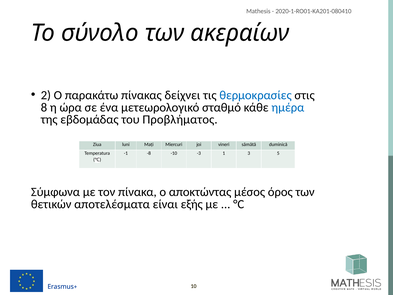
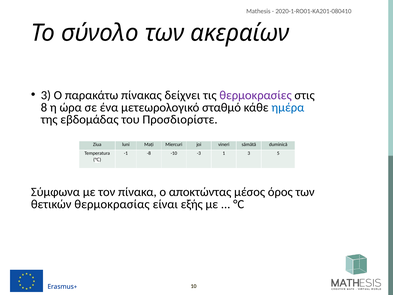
2 at (46, 95): 2 -> 3
θερμοκρασίες colour: blue -> purple
Προβλήματος: Προβλήματος -> Προσδιορίστε
αποτελέσματα: αποτελέσματα -> θερμοκρασίας
